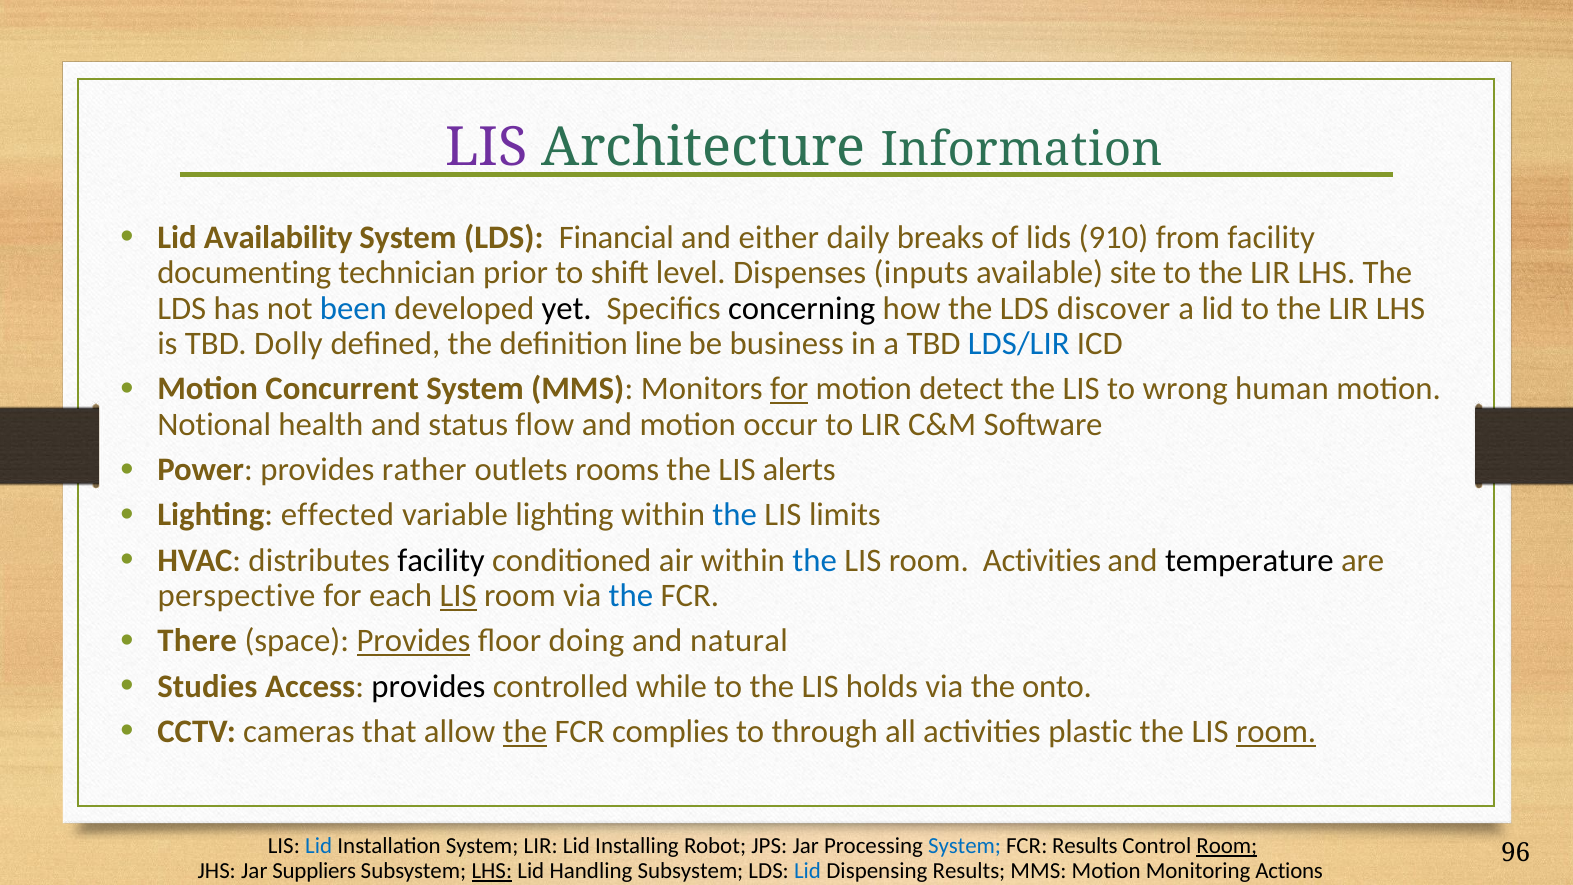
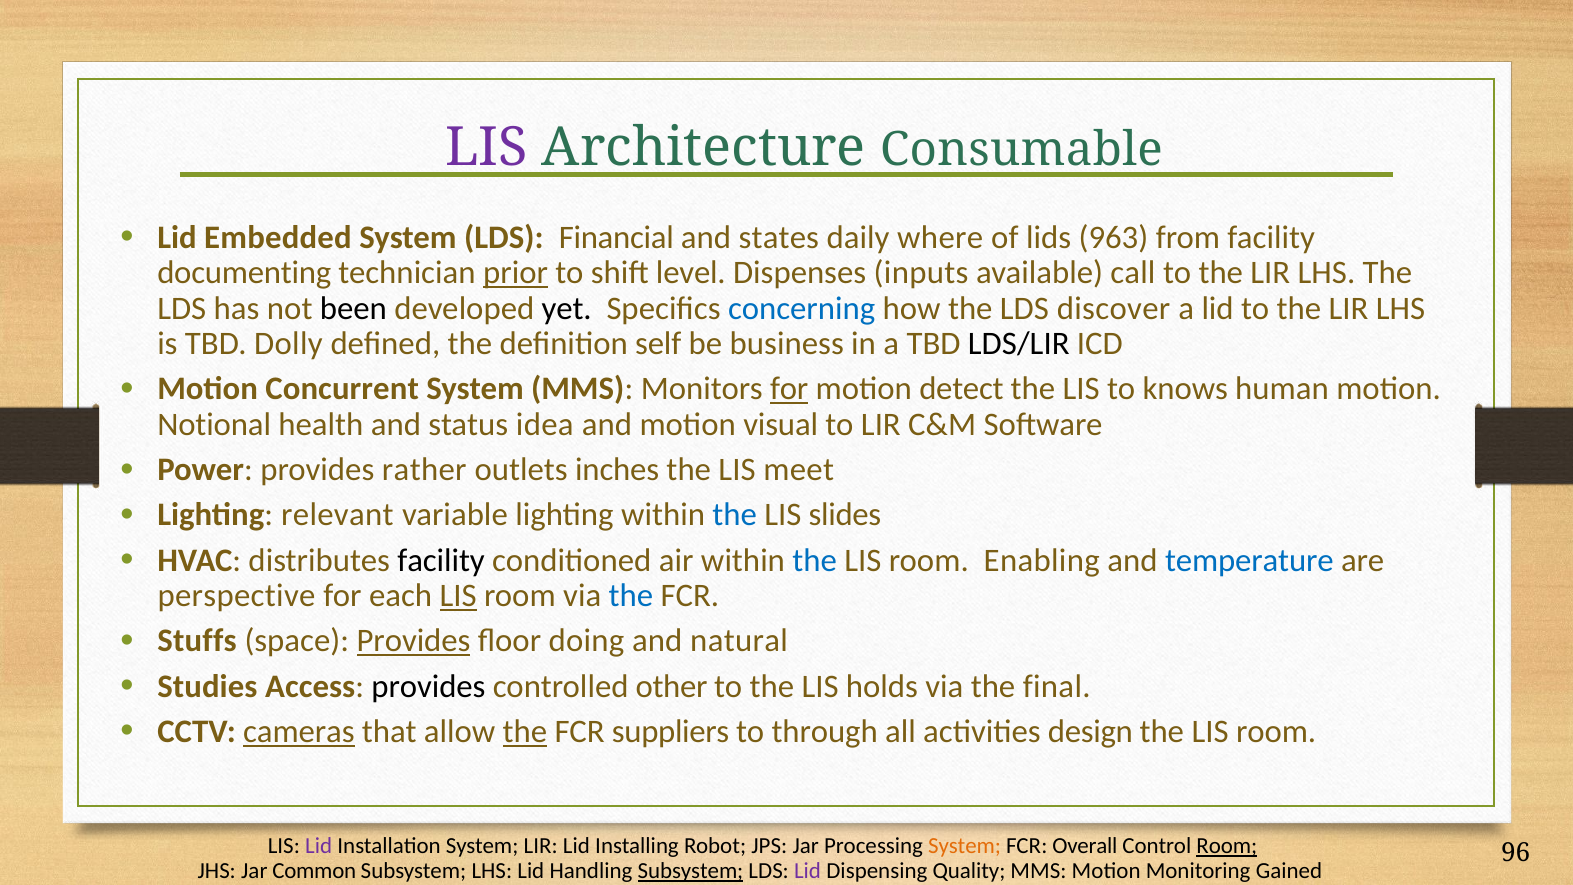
Information: Information -> Consumable
Availability: Availability -> Embedded
either: either -> states
breaks: breaks -> where
910: 910 -> 963
prior underline: none -> present
site: site -> call
been colour: blue -> black
concerning colour: black -> blue
line: line -> self
LDS/LIR colour: blue -> black
wrong: wrong -> knows
flow: flow -> idea
occur: occur -> visual
rooms: rooms -> inches
alerts: alerts -> meet
effected: effected -> relevant
limits: limits -> slides
room Activities: Activities -> Enabling
temperature colour: black -> blue
There: There -> Stuffs
while: while -> other
onto: onto -> final
cameras underline: none -> present
complies: complies -> suppliers
plastic: plastic -> design
room at (1276, 732) underline: present -> none
Lid at (319, 846) colour: blue -> purple
System at (965, 846) colour: blue -> orange
FCR Results: Results -> Overall
Suppliers: Suppliers -> Common
LHS at (492, 871) underline: present -> none
Subsystem at (691, 871) underline: none -> present
Lid at (808, 871) colour: blue -> purple
Dispensing Results: Results -> Quality
Actions: Actions -> Gained
